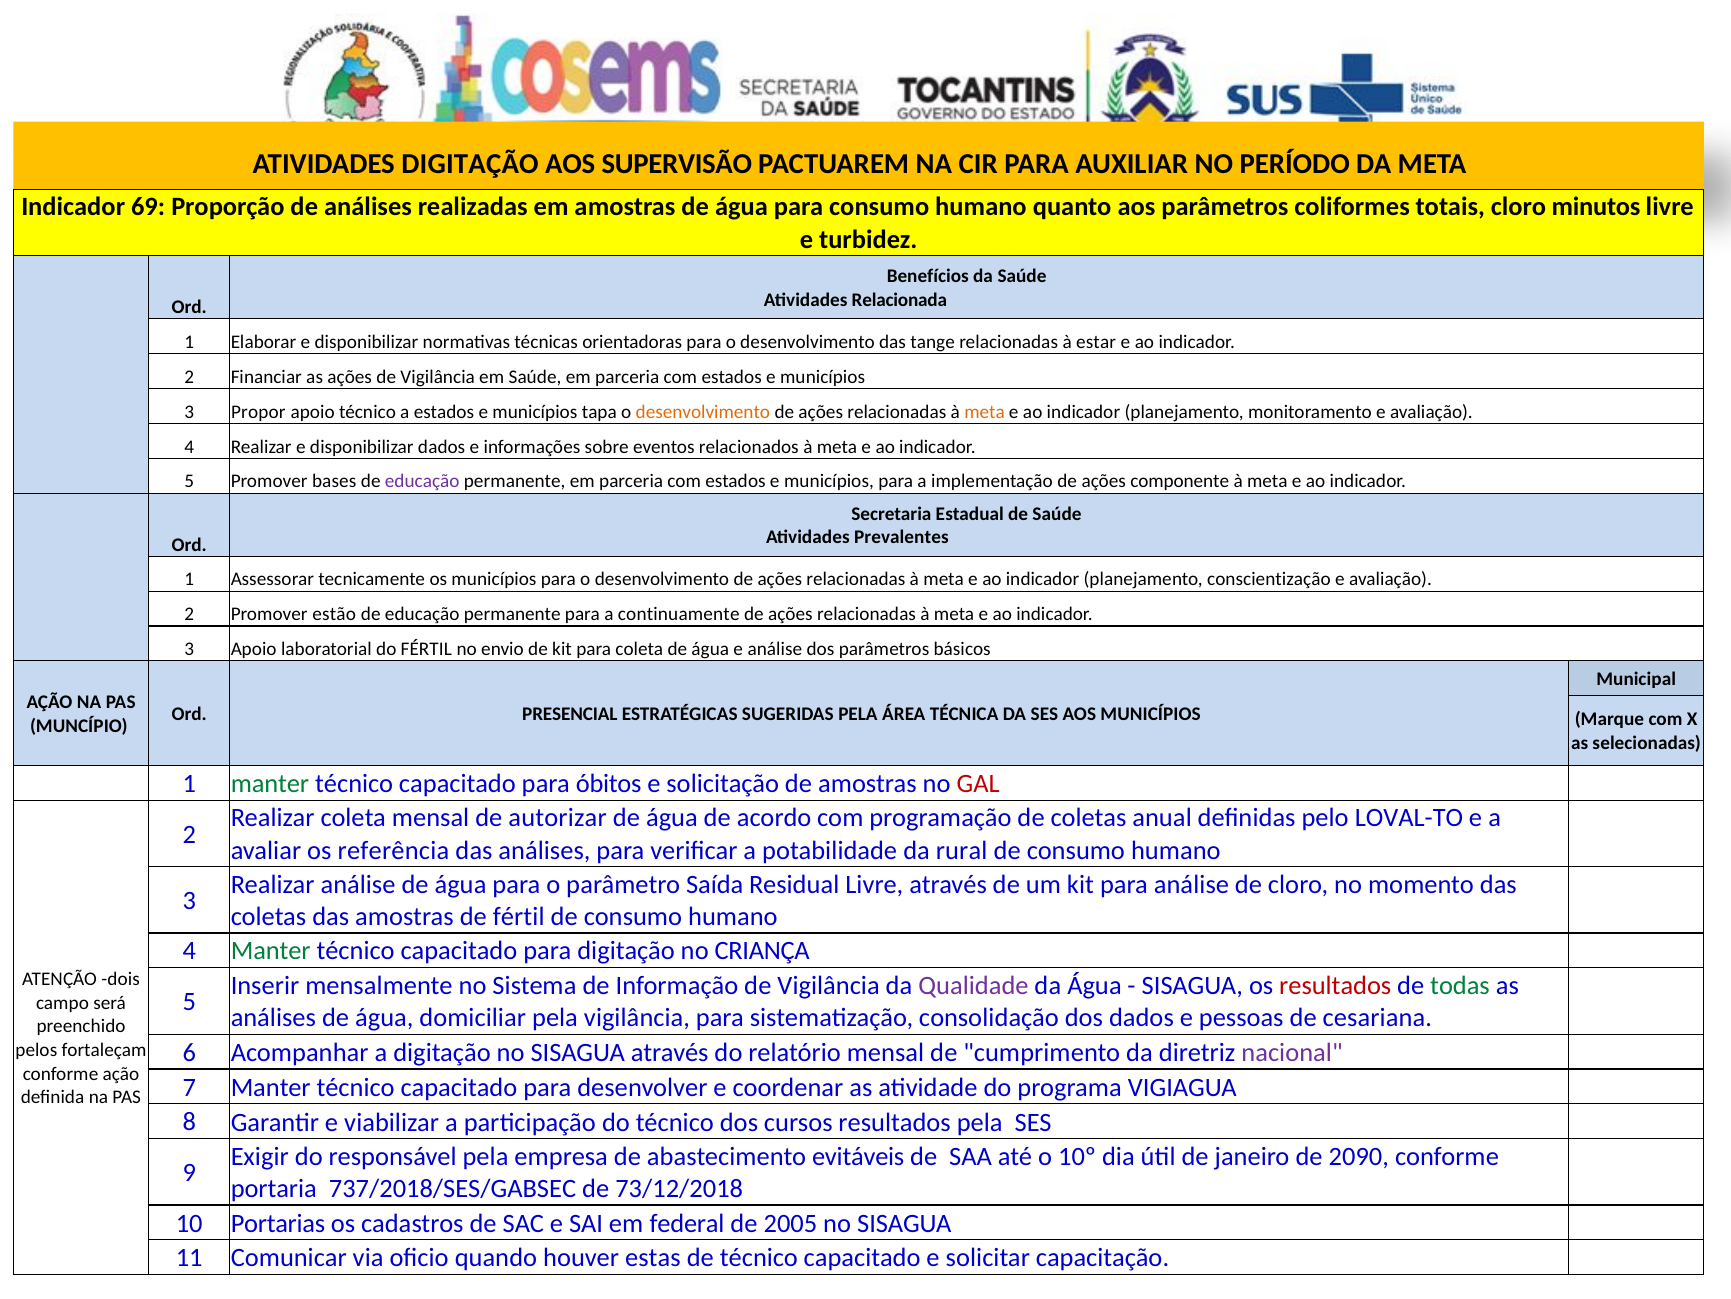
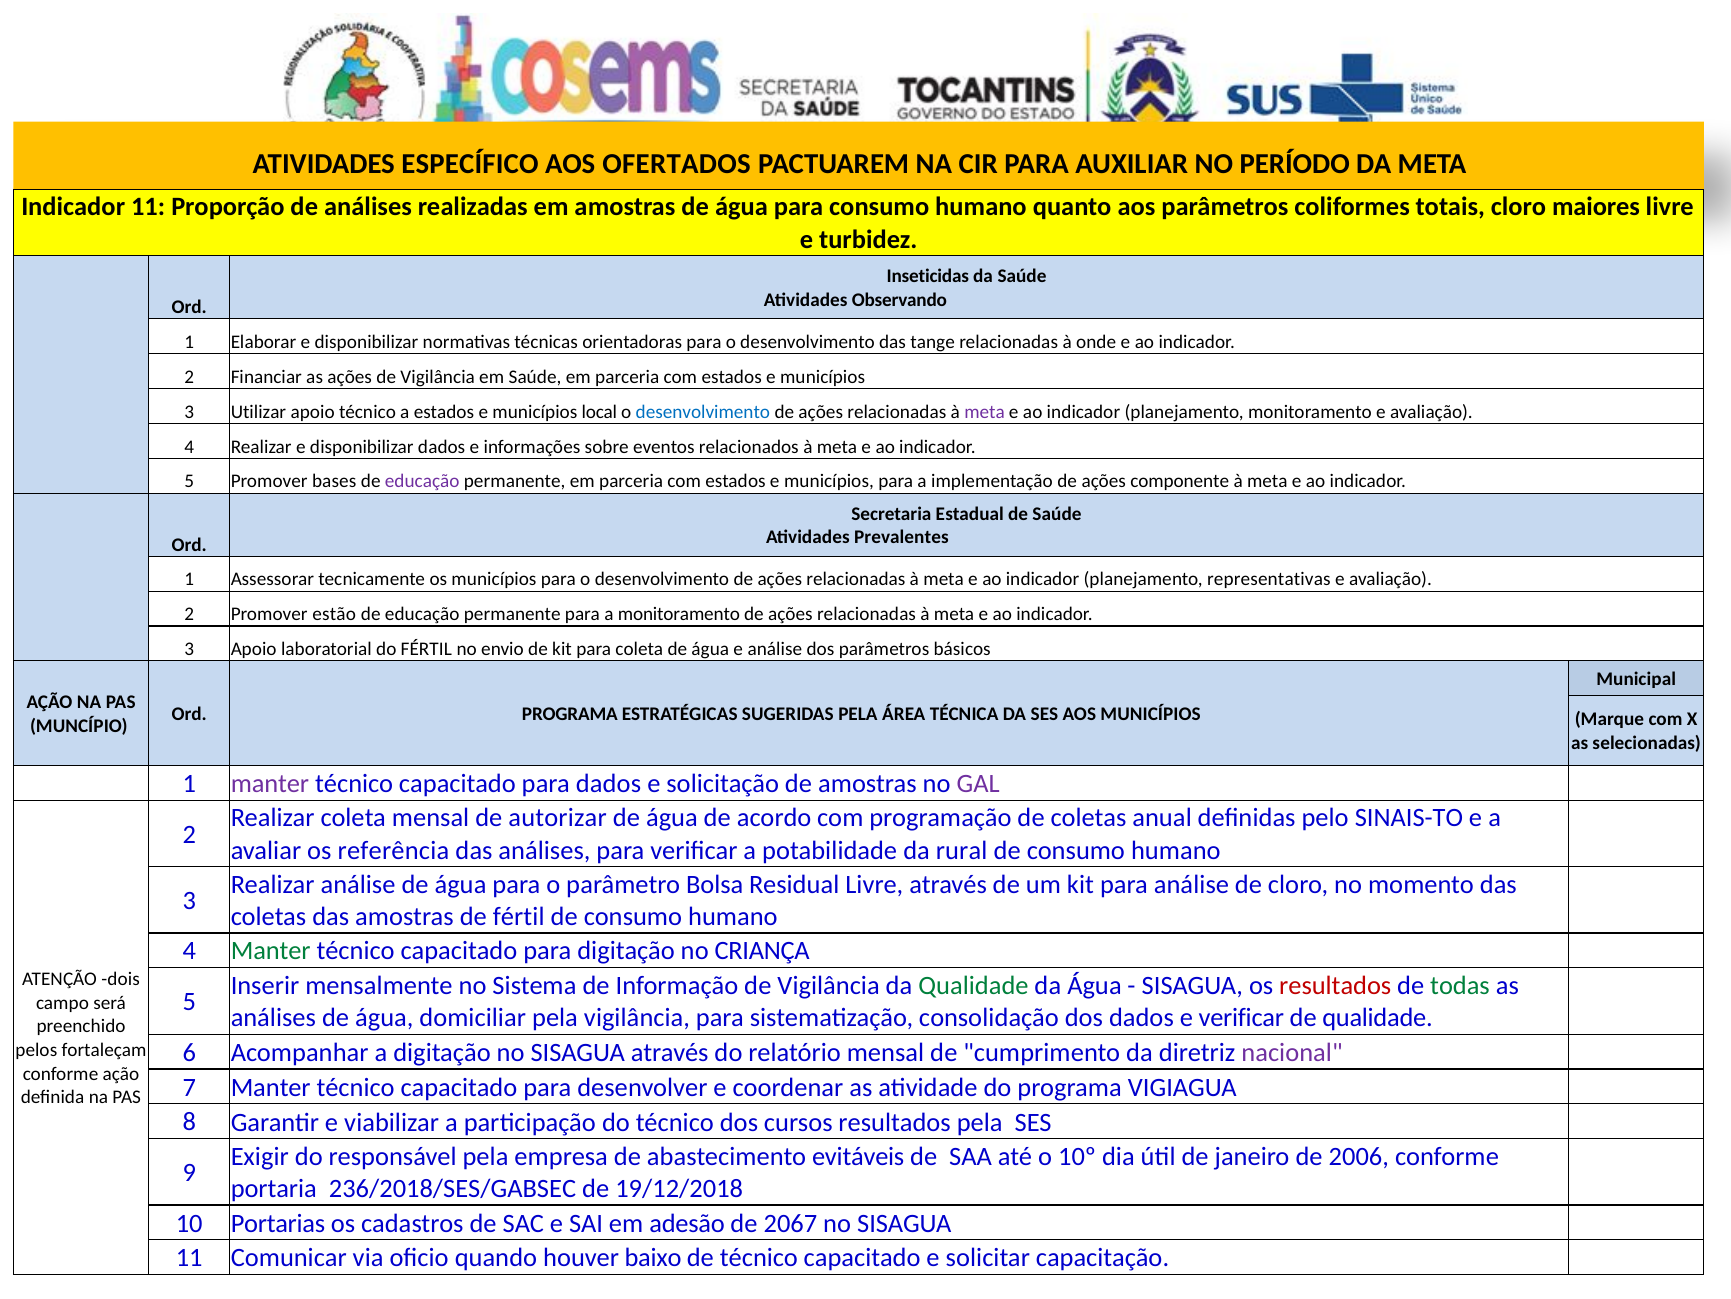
ATIVIDADES DIGITAÇÃO: DIGITAÇÃO -> ESPECÍFICO
SUPERVISÃO: SUPERVISÃO -> OFERTADOS
Indicador 69: 69 -> 11
minutos: minutos -> maiores
Benefícios: Benefícios -> Inseticidas
Relacionada: Relacionada -> Observando
estar: estar -> onde
Propor: Propor -> Utilizar
tapa: tapa -> local
desenvolvimento at (703, 412) colour: orange -> blue
meta at (985, 412) colour: orange -> purple
conscientização: conscientização -> representativas
a continuamente: continuamente -> monitoramento
Ord PRESENCIAL: PRESENCIAL -> PROGRAMA
manter at (270, 783) colour: green -> purple
para óbitos: óbitos -> dados
GAL colour: red -> purple
LOVAL-TO: LOVAL-TO -> SINAIS-TO
Saída: Saída -> Bolsa
Qualidade at (974, 985) colour: purple -> green
e pessoas: pessoas -> verificar
de cesariana: cesariana -> qualidade
2090: 2090 -> 2006
737/2018/SES/GABSEC: 737/2018/SES/GABSEC -> 236/2018/SES/GABSEC
73/12/2018: 73/12/2018 -> 19/12/2018
federal: federal -> adesão
2005: 2005 -> 2067
estas: estas -> baixo
